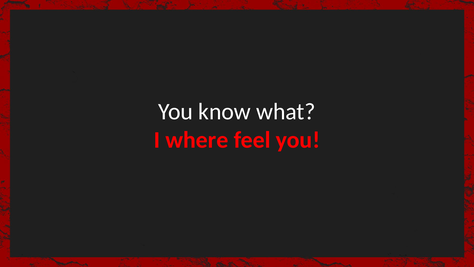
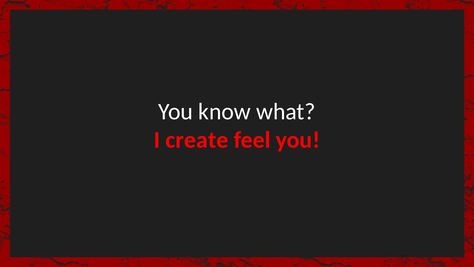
where: where -> create
